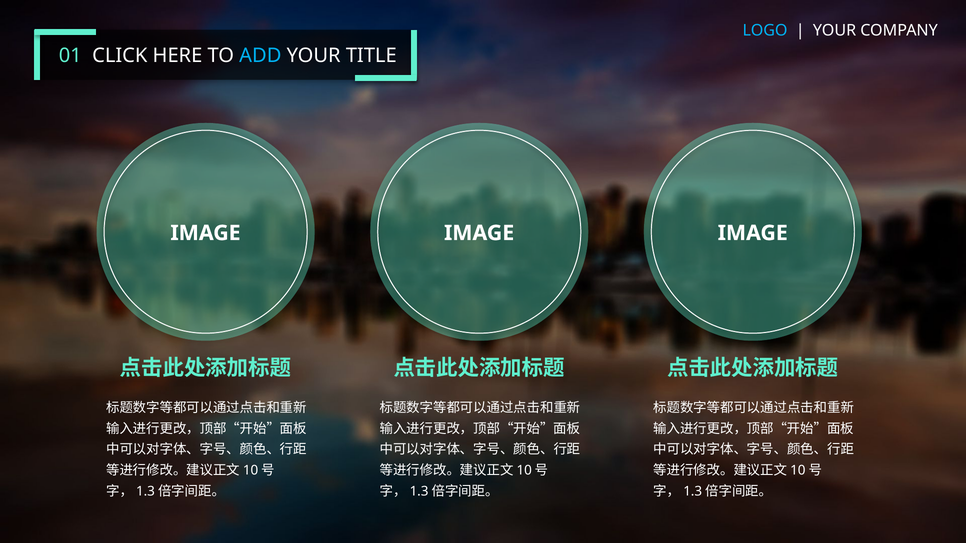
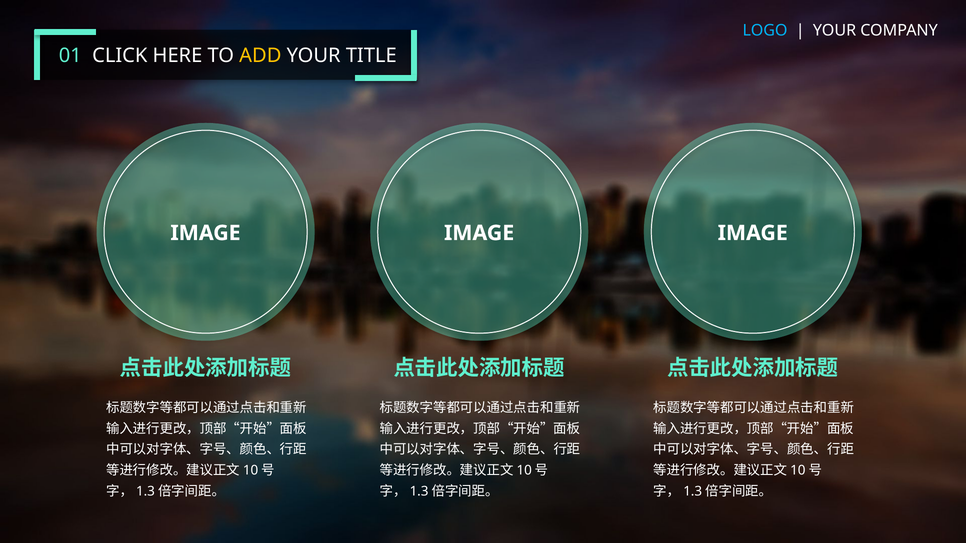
ADD colour: light blue -> yellow
